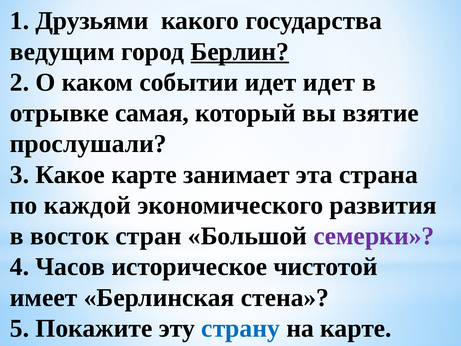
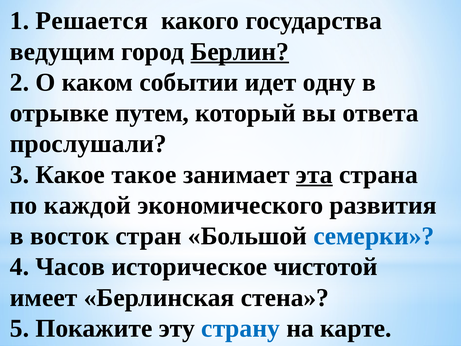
Друзьями: Друзьями -> Решается
идет идет: идет -> одну
самая: самая -> путем
взятие: взятие -> ответа
Какое карте: карте -> такое
эта underline: none -> present
семерки colour: purple -> blue
